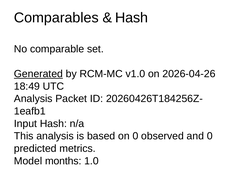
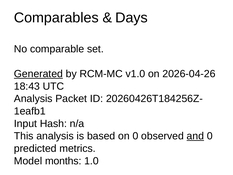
Hash at (132, 18): Hash -> Days
18:49: 18:49 -> 18:43
and underline: none -> present
